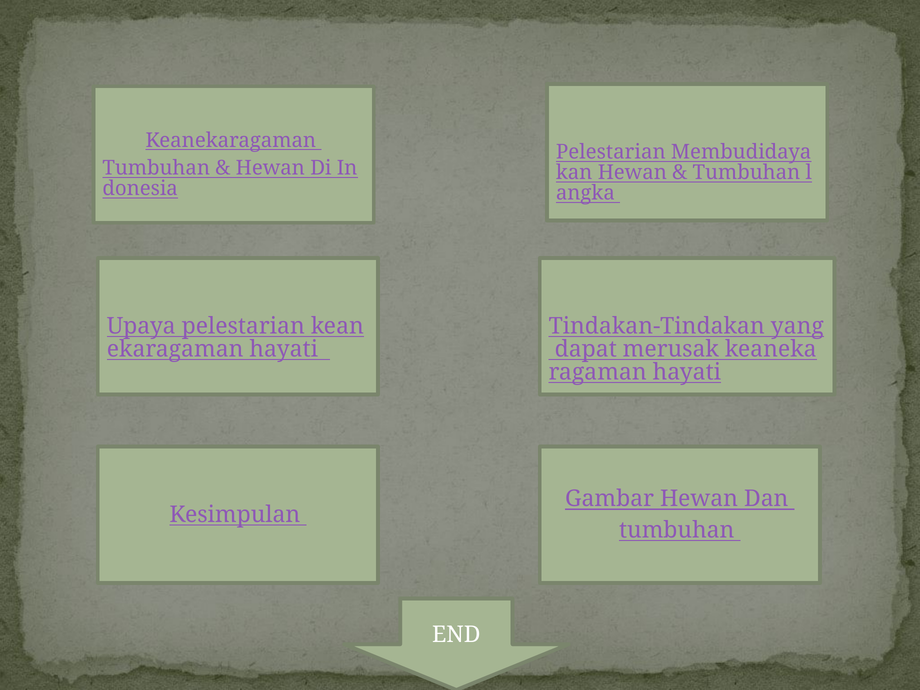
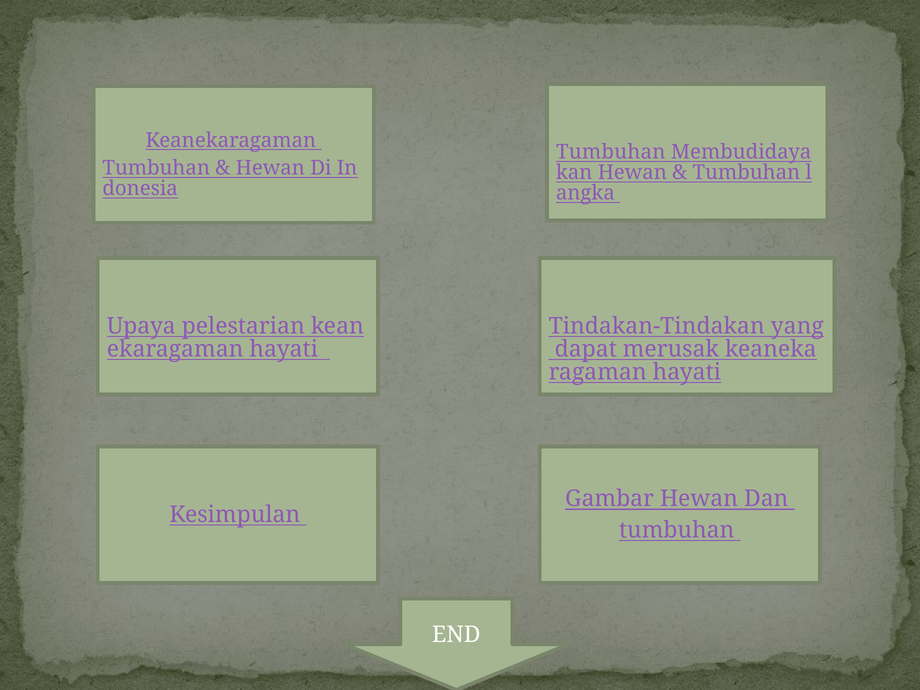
Pelestarian at (611, 152): Pelestarian -> Tumbuhan
